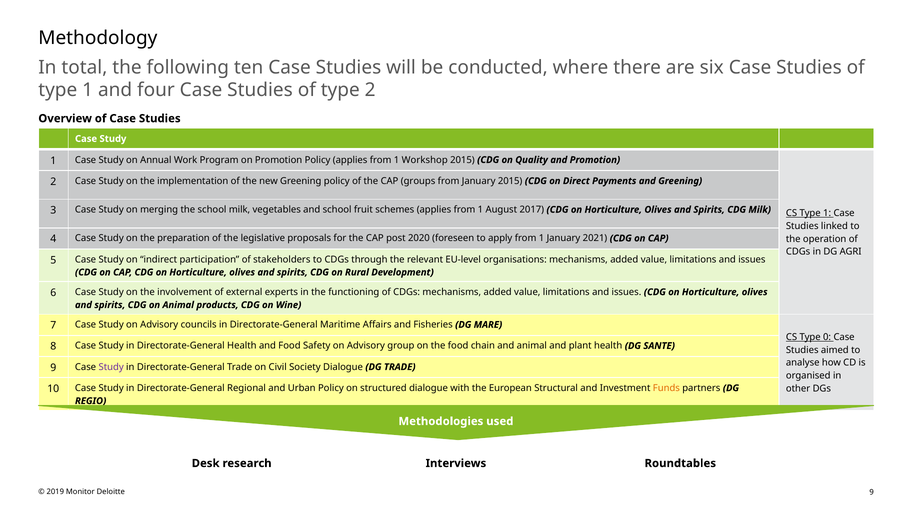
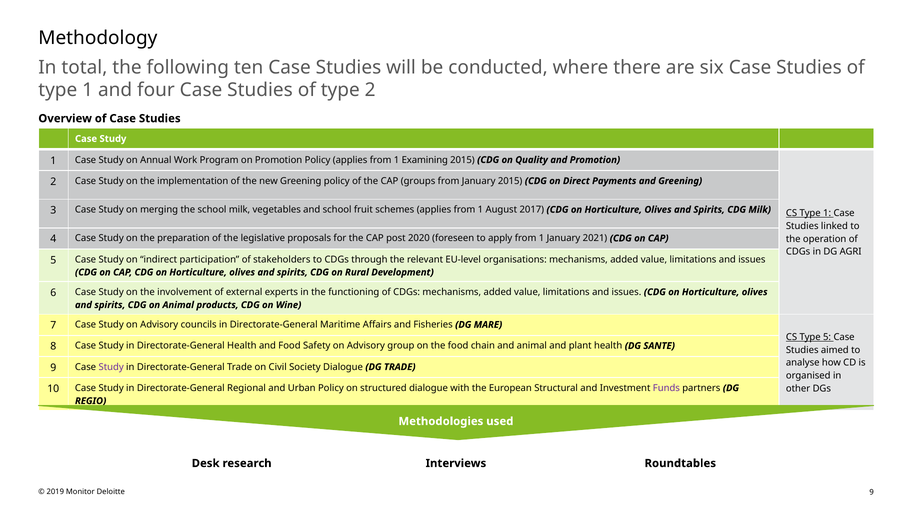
Workshop: Workshop -> Examining
Type 0: 0 -> 5
Funds colour: orange -> purple
